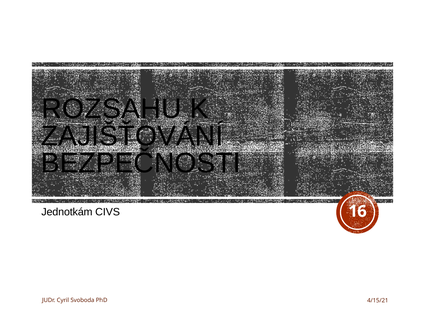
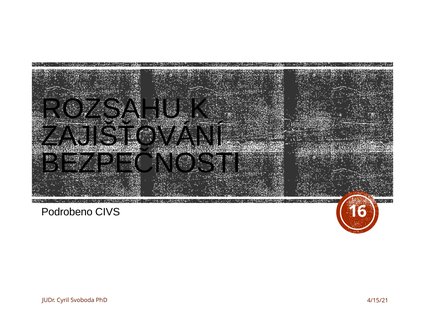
Jednotkám: Jednotkám -> Podrobeno
